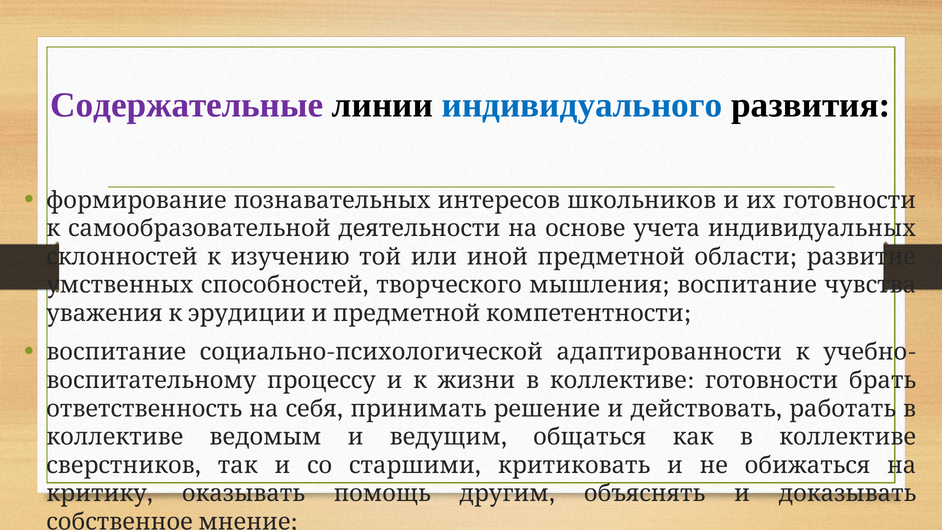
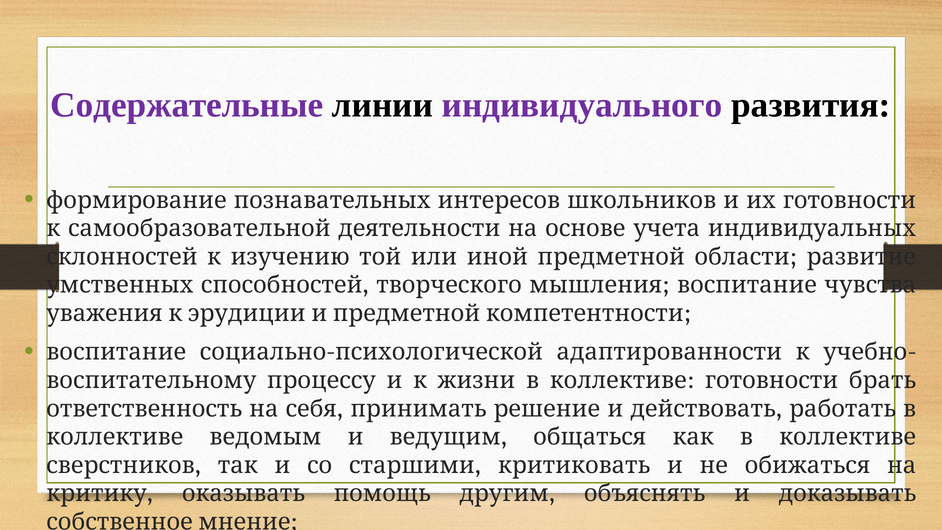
индивидуального colour: blue -> purple
